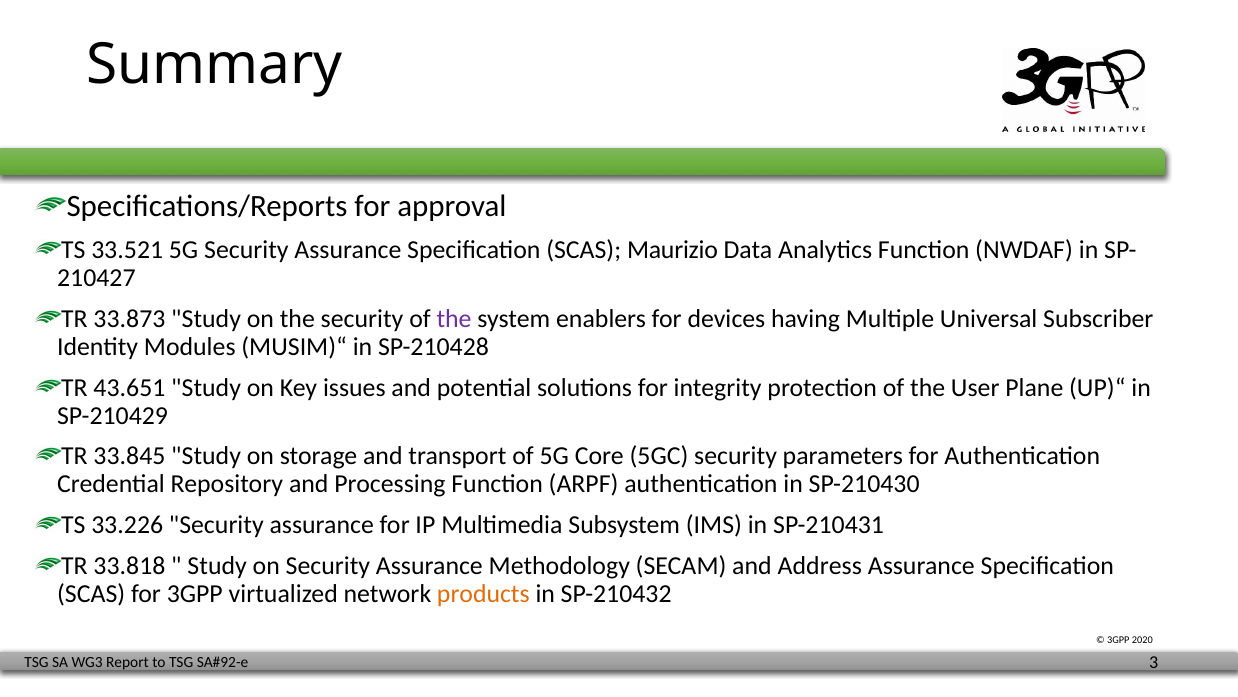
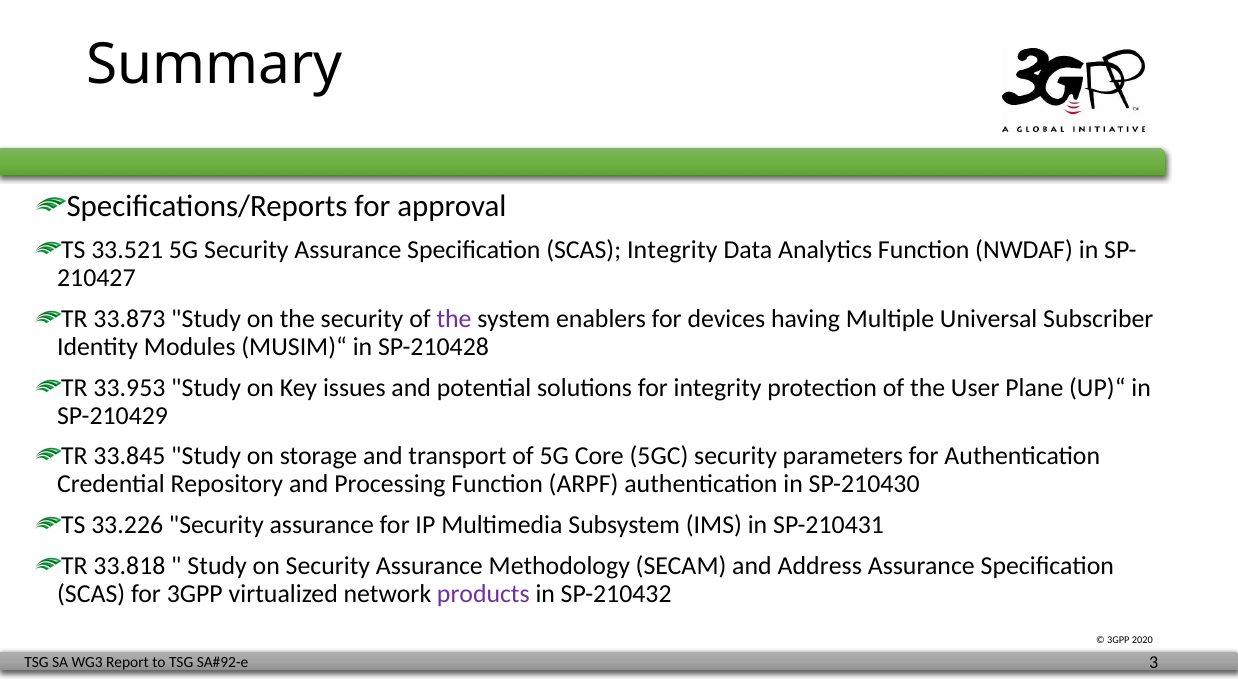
SCAS Maurizio: Maurizio -> Integrity
43.651: 43.651 -> 33.953
products colour: orange -> purple
